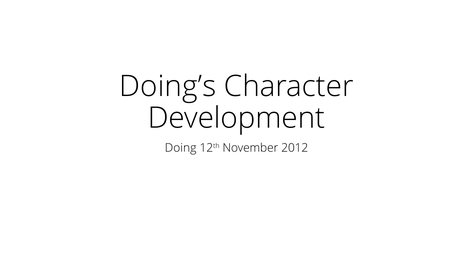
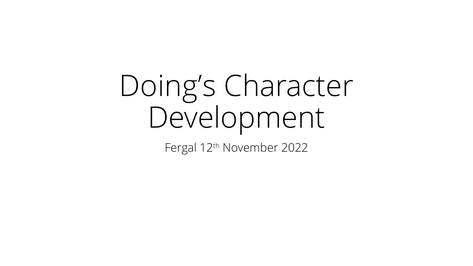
Doing: Doing -> Fergal
2012: 2012 -> 2022
